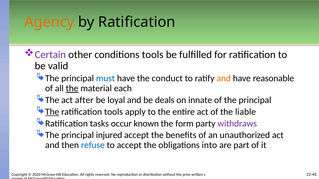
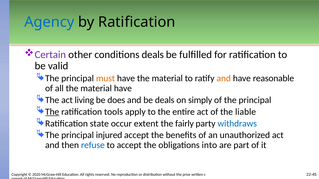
Agency colour: orange -> blue
conditions tools: tools -> deals
must colour: blue -> orange
have the conduct: conduct -> material
the at (72, 89) underline: present -> none
material each: each -> have
after: after -> living
loyal: loyal -> does
innate: innate -> simply
tasks: tasks -> state
known: known -> extent
form: form -> fairly
withdraws colour: purple -> blue
